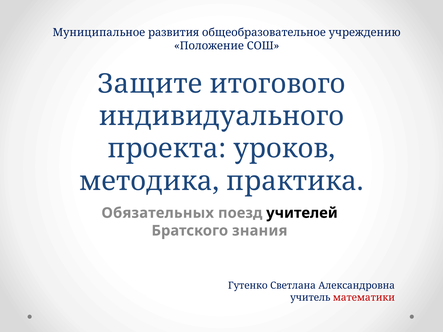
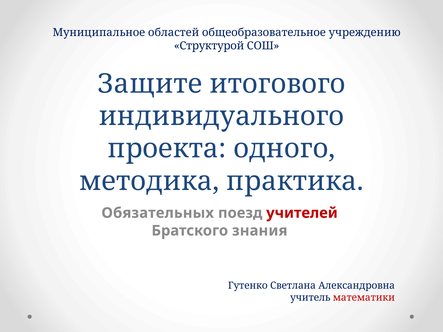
развития: развития -> областей
Положение: Положение -> Структурой
уроков: уроков -> одного
учителей colour: black -> red
